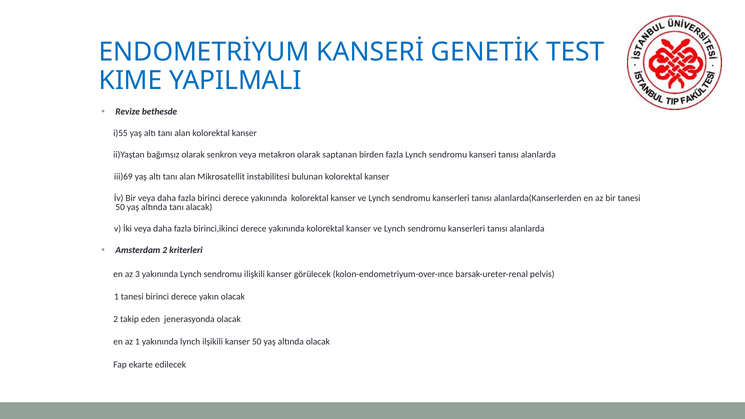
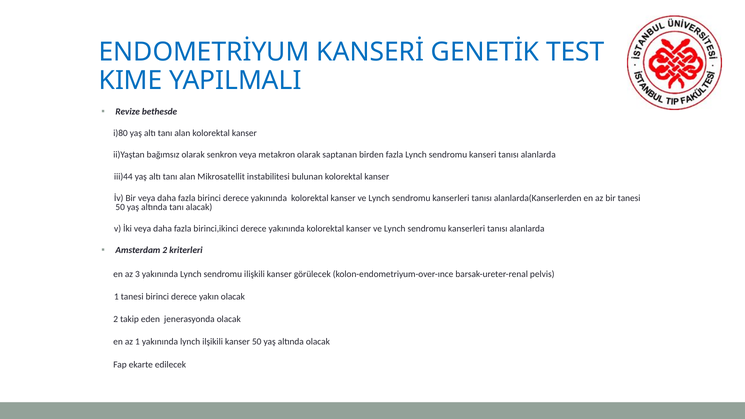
i)55: i)55 -> i)80
iii)69: iii)69 -> iii)44
